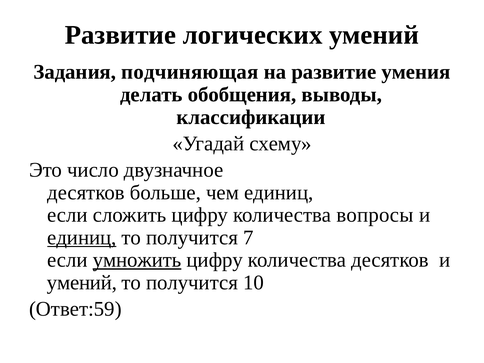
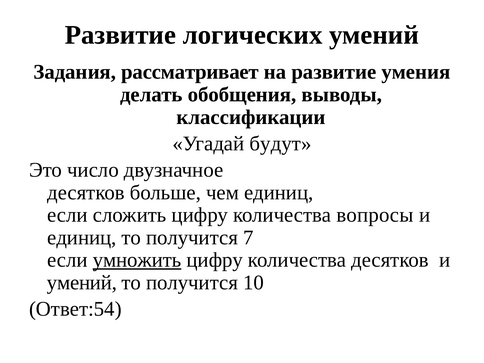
подчиняющая: подчиняющая -> рассматривает
схему: схему -> будут
единиц at (82, 238) underline: present -> none
Ответ:59: Ответ:59 -> Ответ:54
